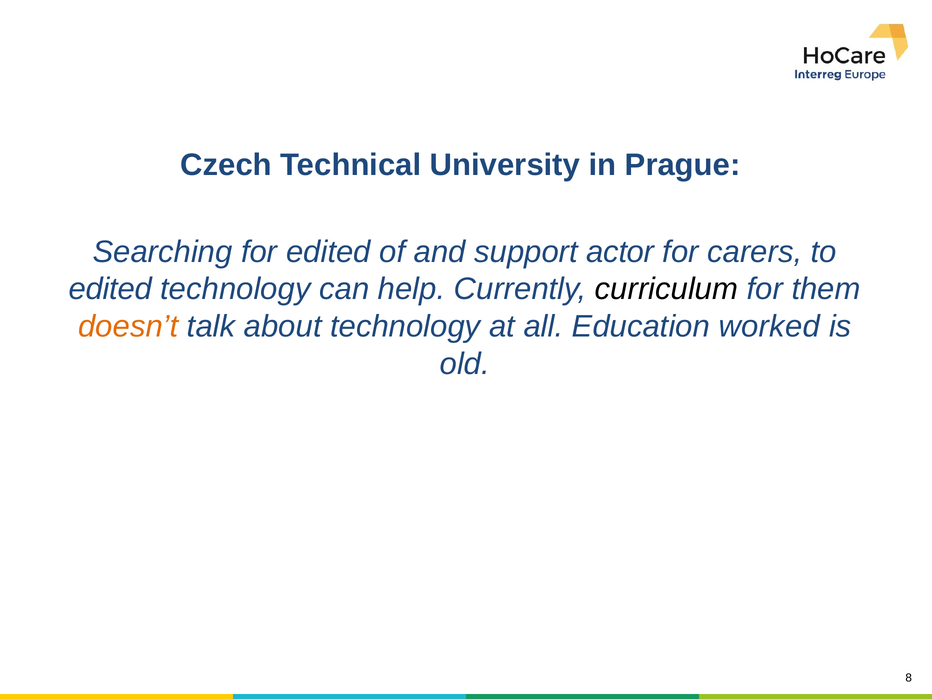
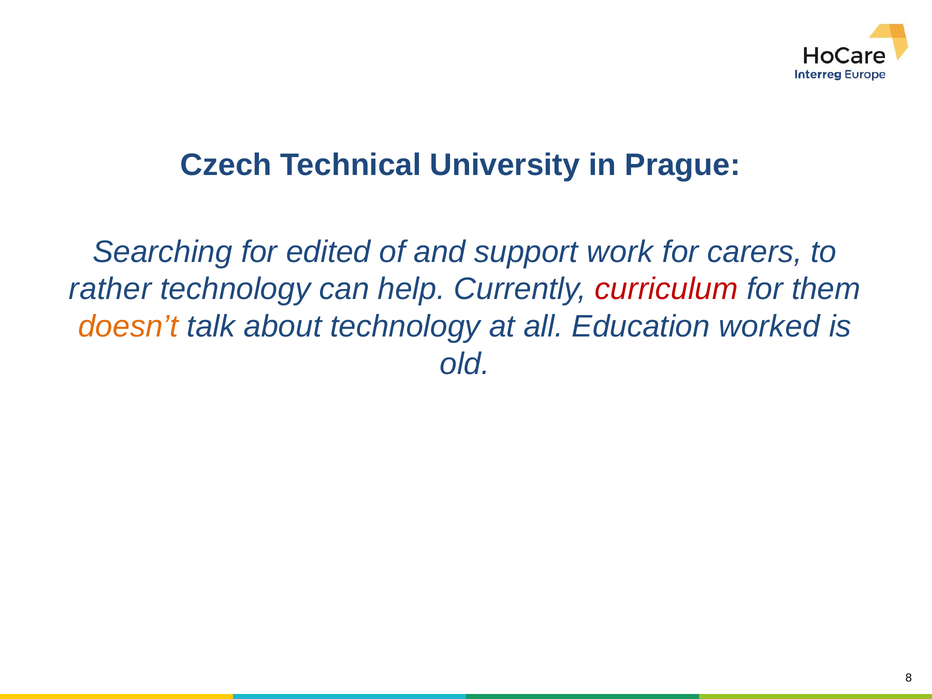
actor: actor -> work
edited at (110, 289): edited -> rather
curriculum colour: black -> red
